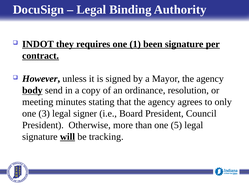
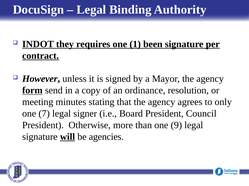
body: body -> form
3: 3 -> 7
5: 5 -> 9
tracking: tracking -> agencies
